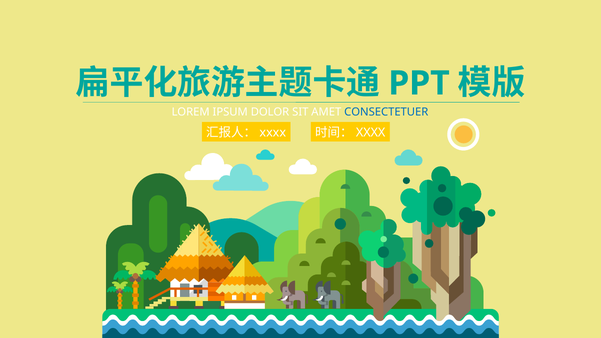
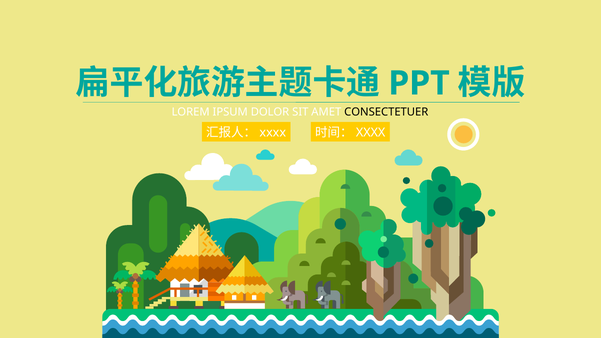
CONSECTETUER colour: blue -> black
